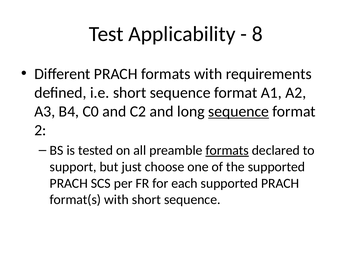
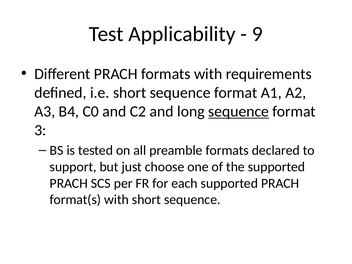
8: 8 -> 9
2: 2 -> 3
formats at (227, 150) underline: present -> none
